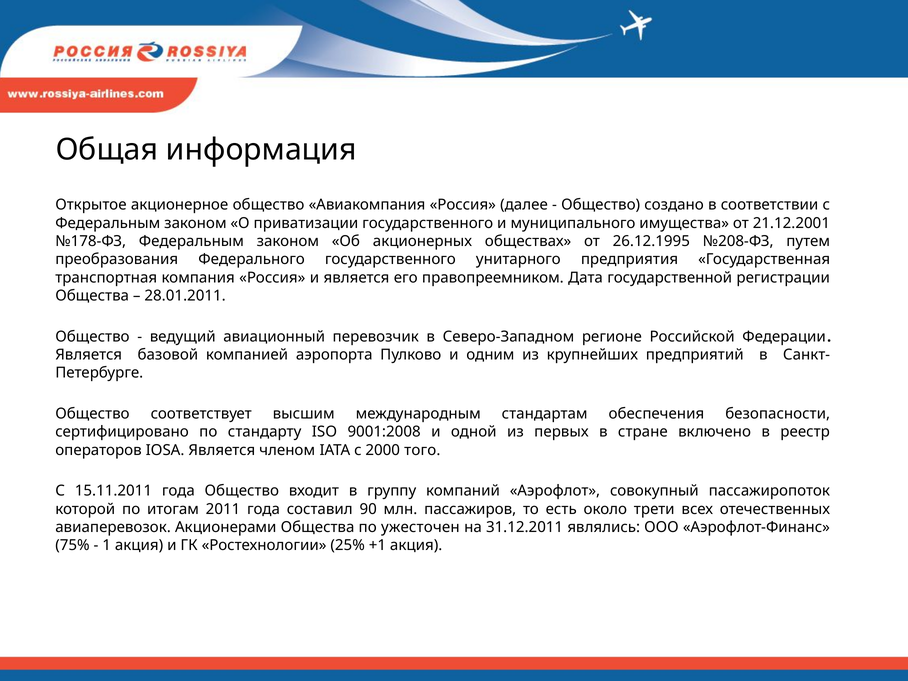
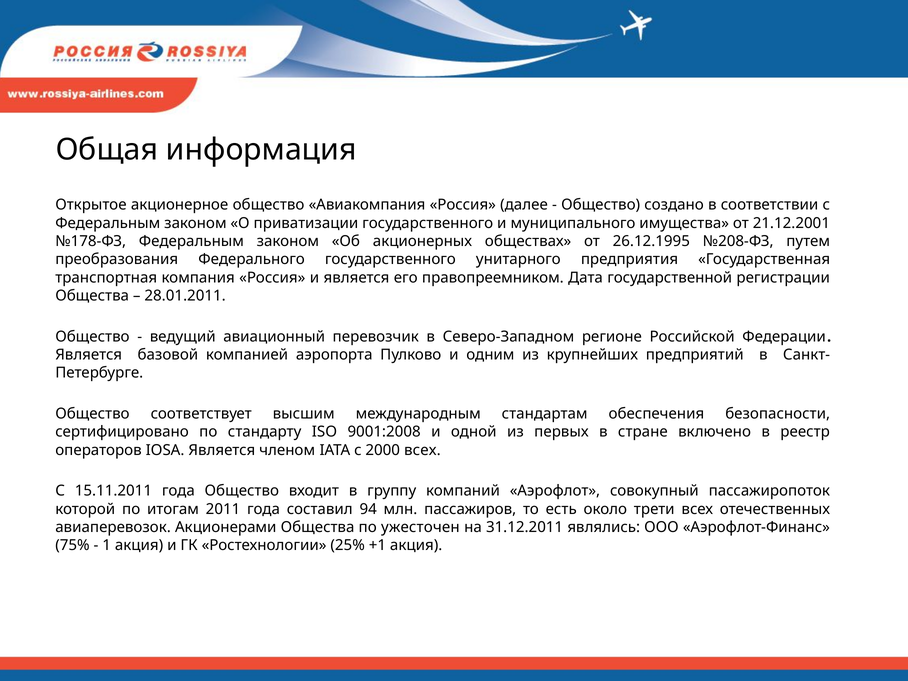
2000 того: того -> всех
90: 90 -> 94
